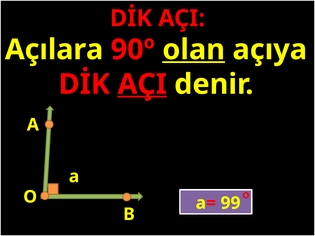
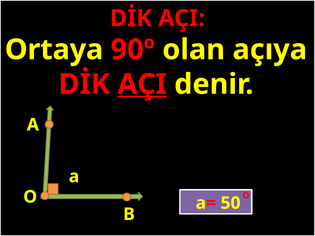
Açılara: Açılara -> Ortaya
olan underline: present -> none
99: 99 -> 50
